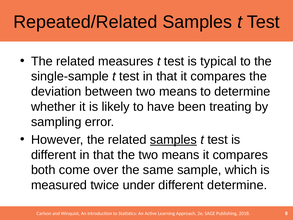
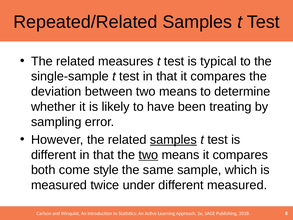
two at (148, 155) underline: none -> present
over: over -> style
different determine: determine -> measured
